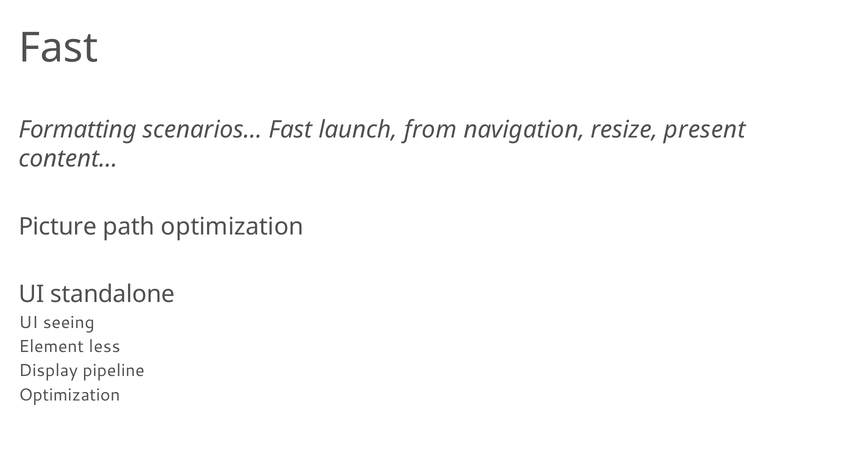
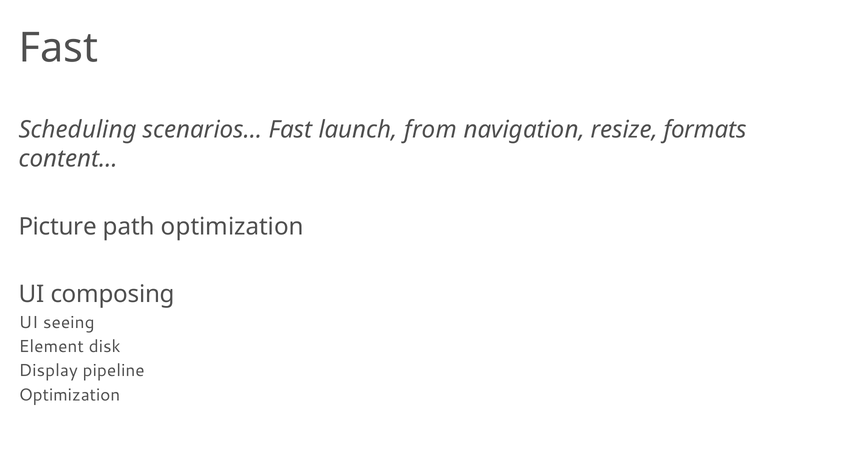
Formatting: Formatting -> Scheduling
present: present -> formats
standalone: standalone -> composing
less: less -> disk
